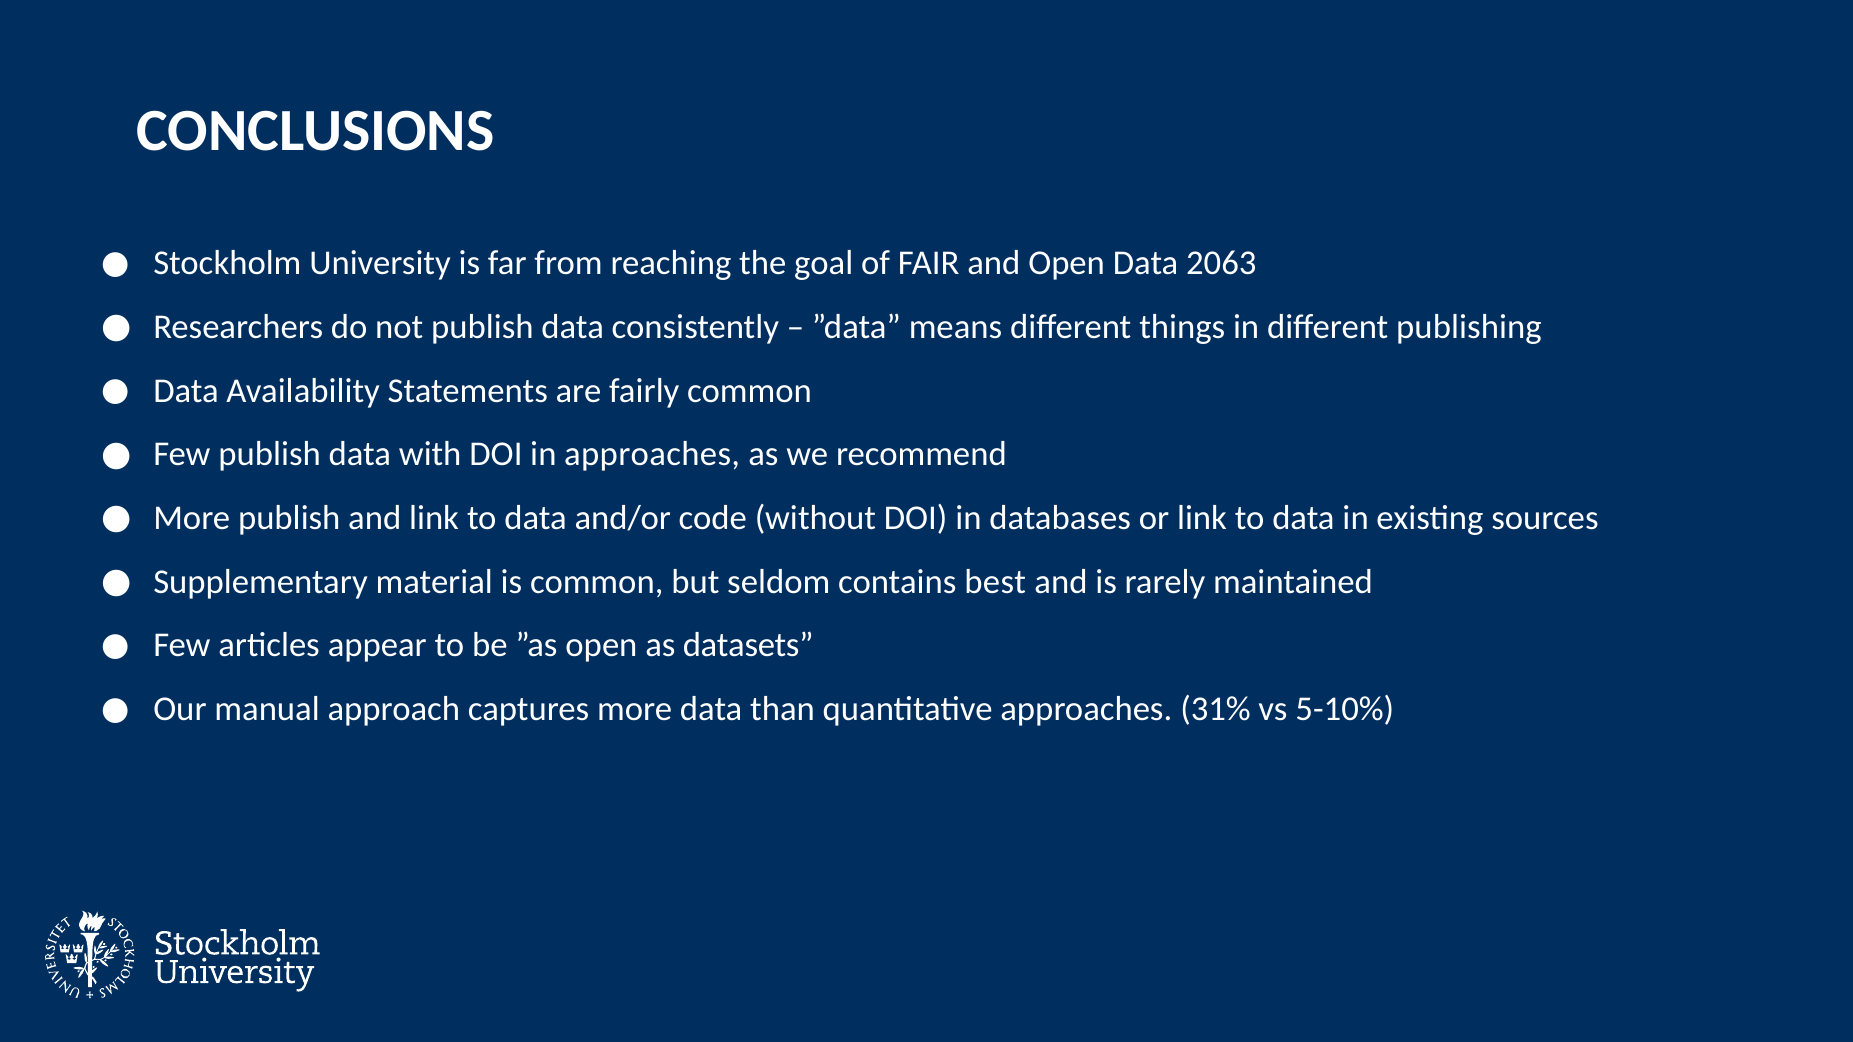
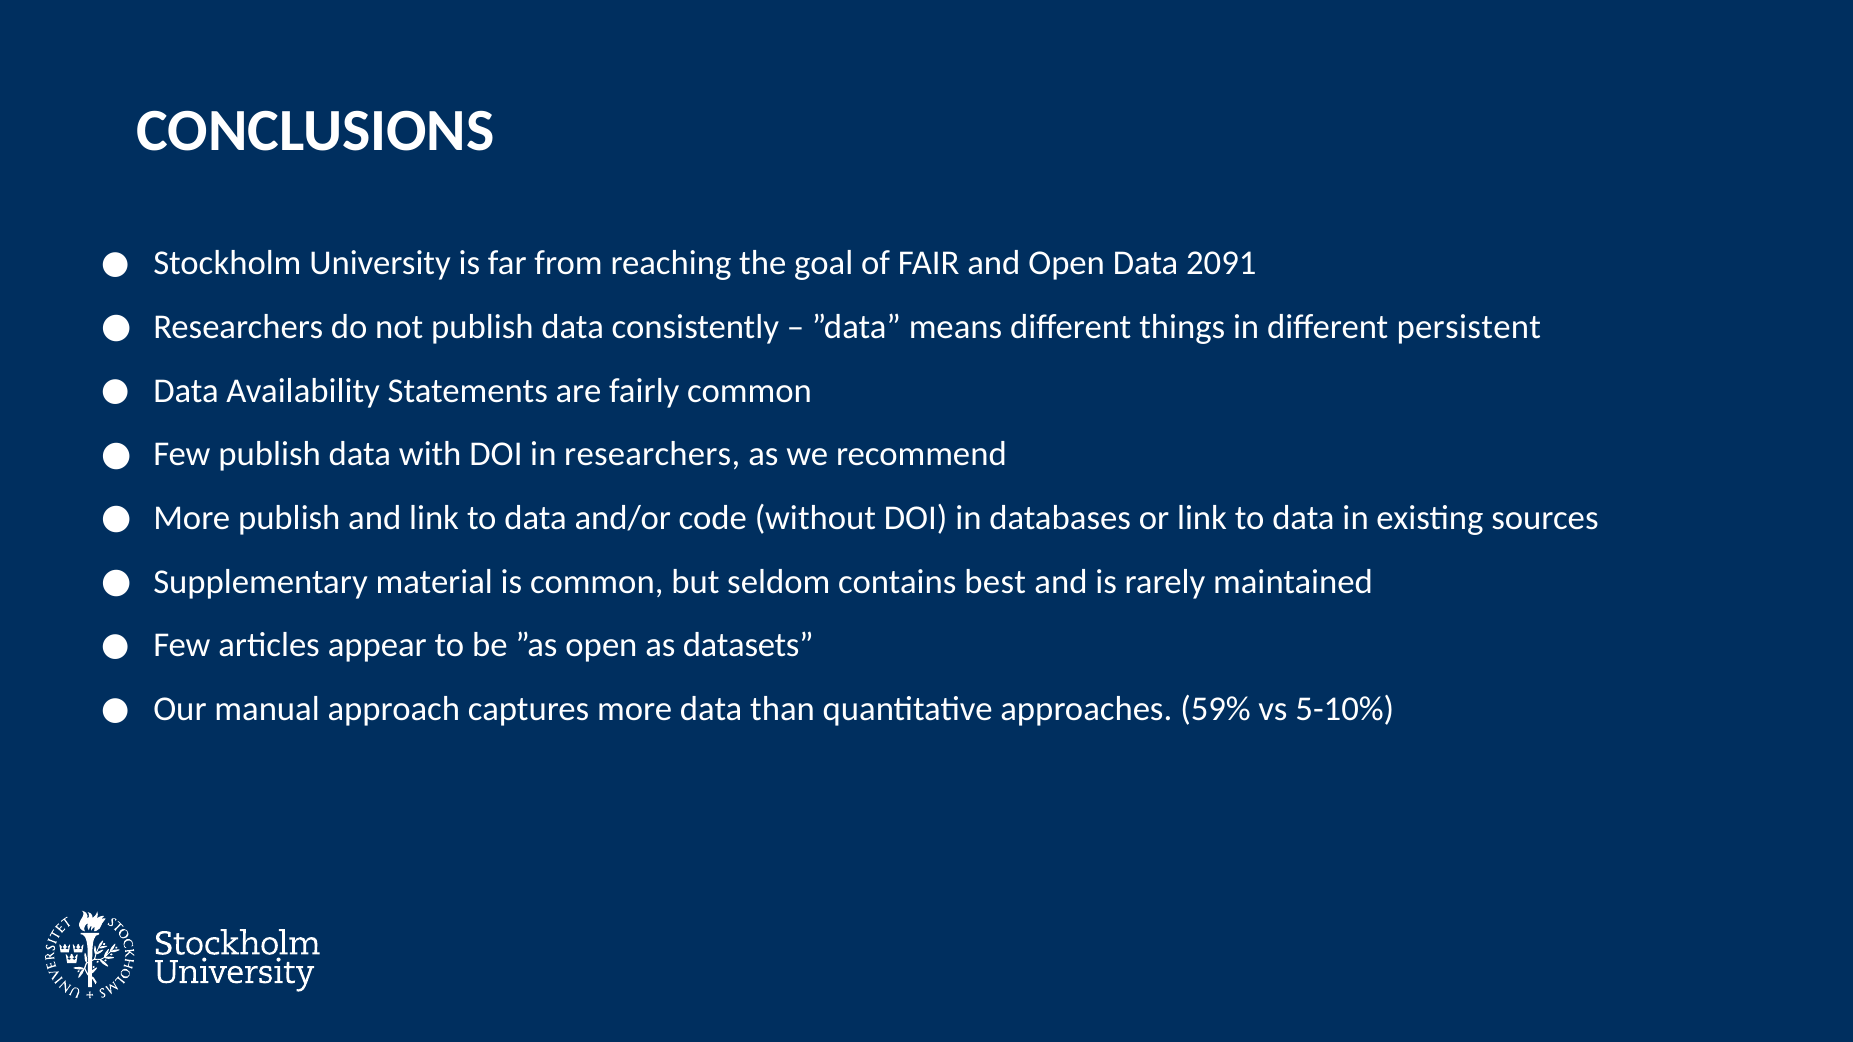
2063: 2063 -> 2091
publishing: publishing -> persistent
in approaches: approaches -> researchers
31%: 31% -> 59%
